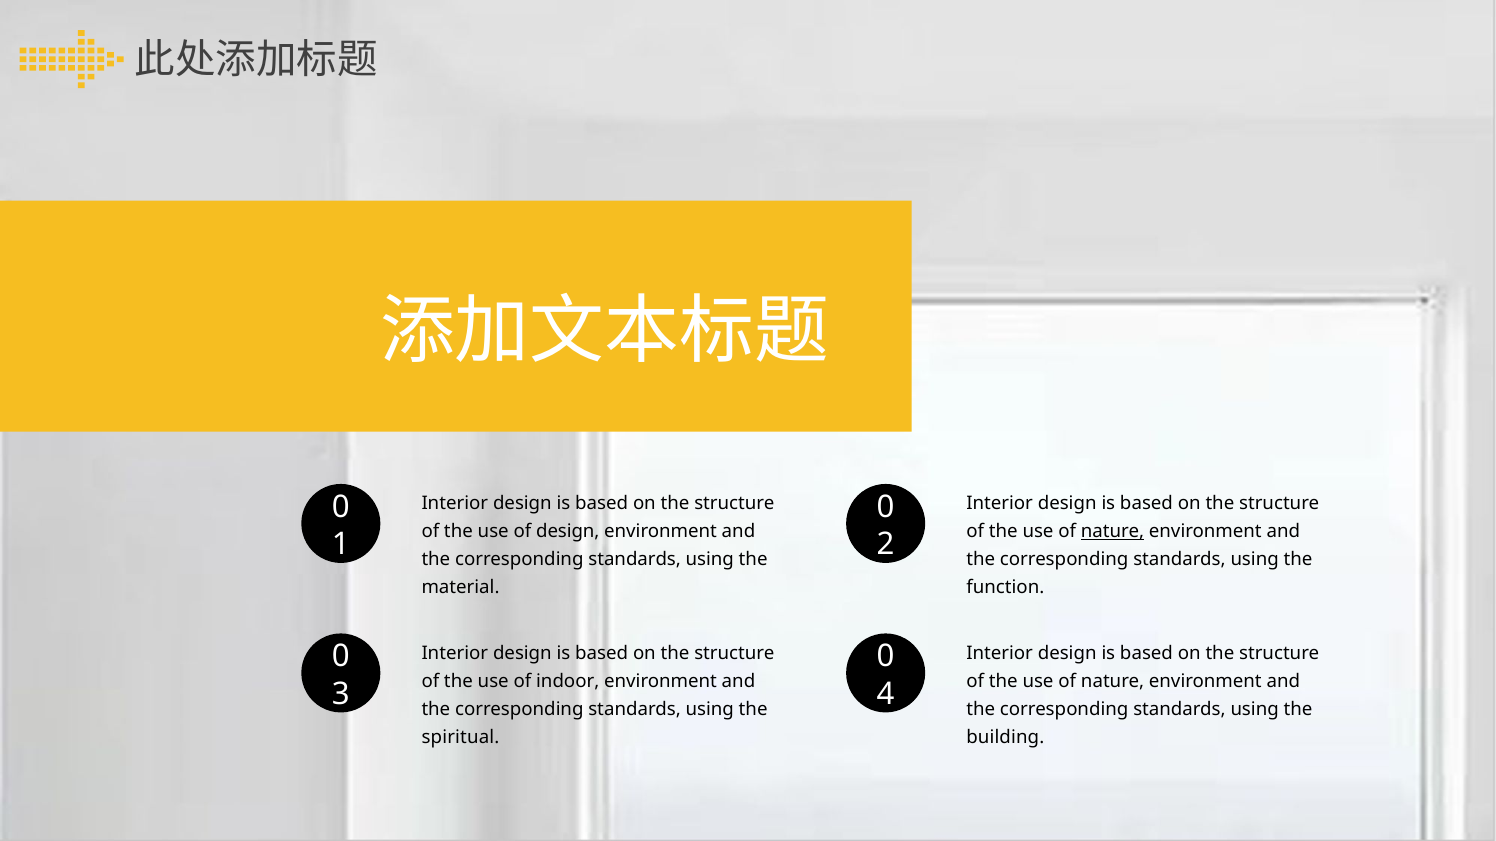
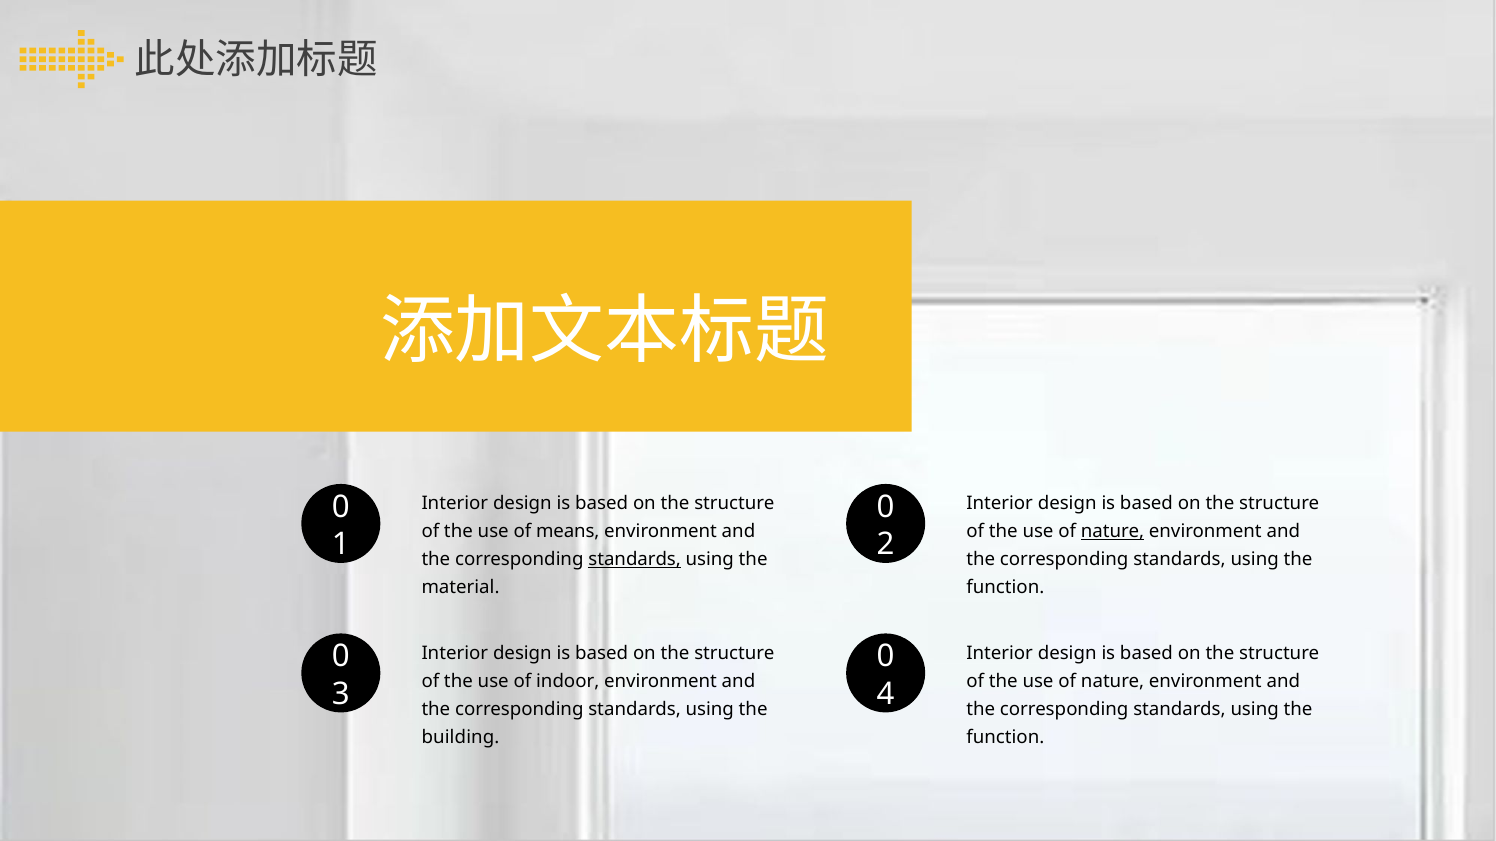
of design: design -> means
standards at (635, 560) underline: none -> present
spiritual: spiritual -> building
building at (1005, 738): building -> function
